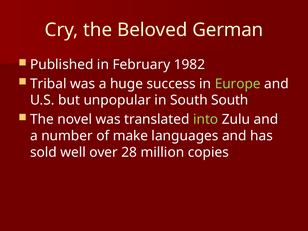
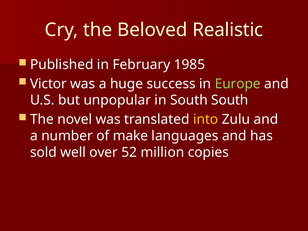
German: German -> Realistic
1982: 1982 -> 1985
Tribal: Tribal -> Victor
into colour: light green -> yellow
28: 28 -> 52
